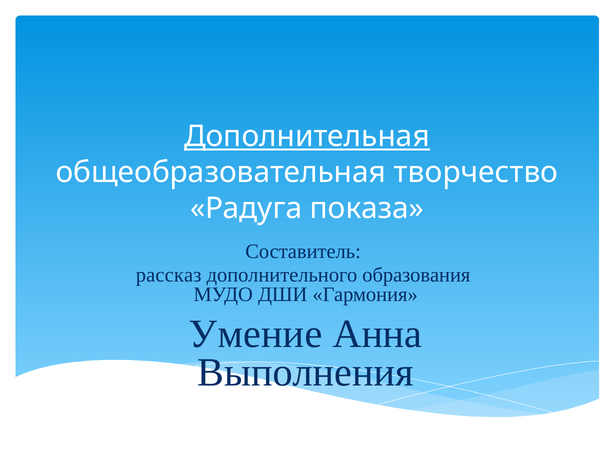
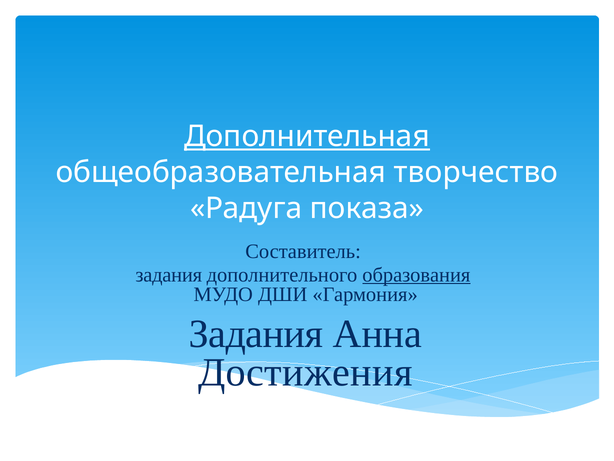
рассказ at (169, 275): рассказ -> задания
образования underline: none -> present
Умение at (256, 334): Умение -> Задания
Выполнения: Выполнения -> Достижения
